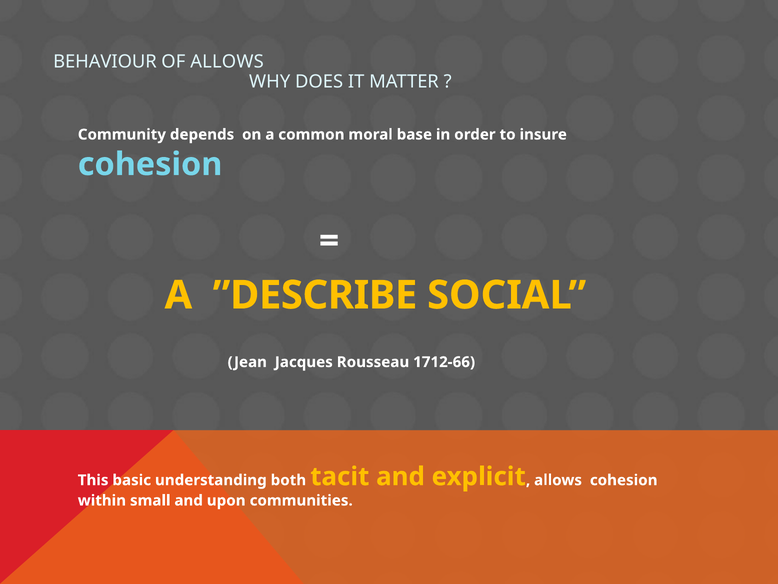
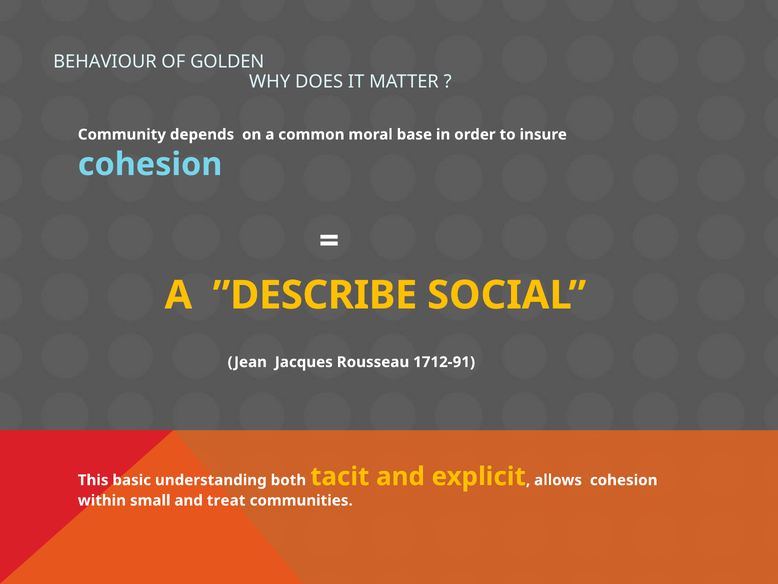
OF ALLOWS: ALLOWS -> GOLDEN
1712-66: 1712-66 -> 1712-91
upon: upon -> treat
